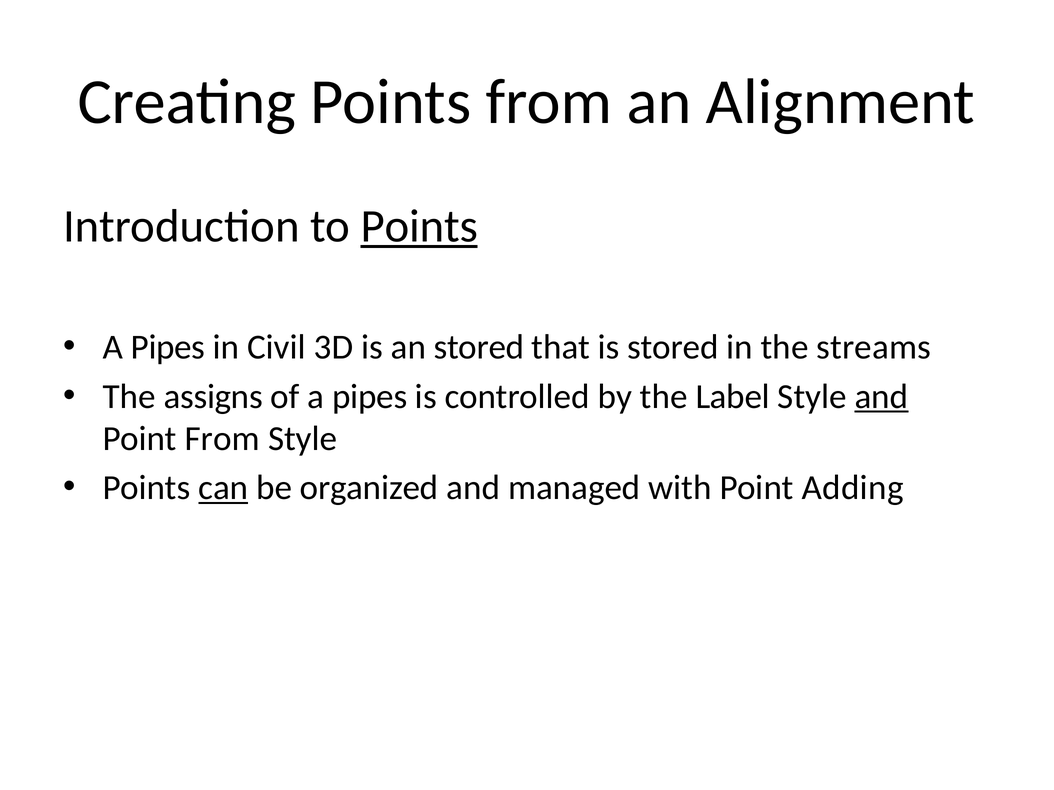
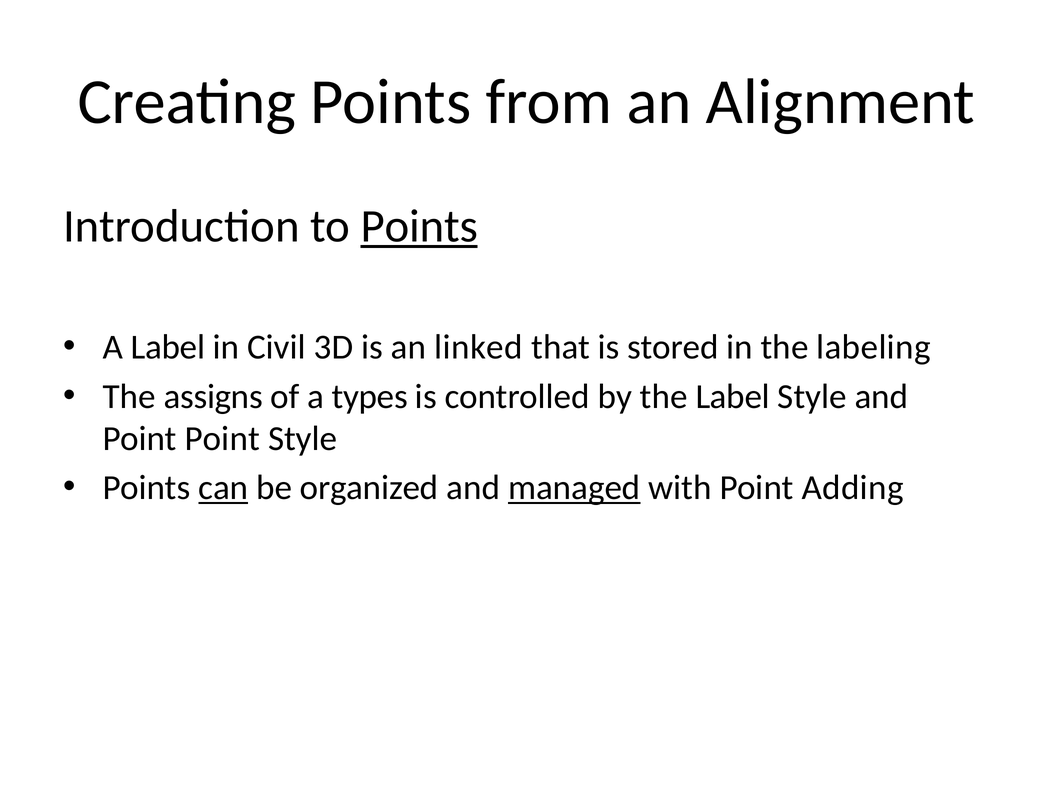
Pipes at (168, 348): Pipes -> Label
an stored: stored -> linked
streams: streams -> labeling
of a pipes: pipes -> types
and at (881, 397) underline: present -> none
Point From: From -> Point
managed underline: none -> present
